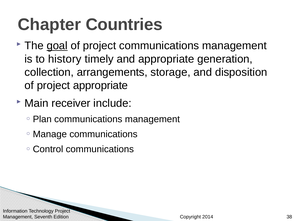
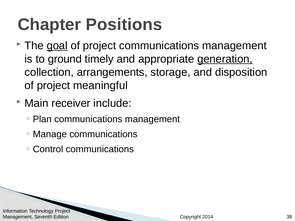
Countries: Countries -> Positions
history: history -> ground
generation underline: none -> present
project appropriate: appropriate -> meaningful
